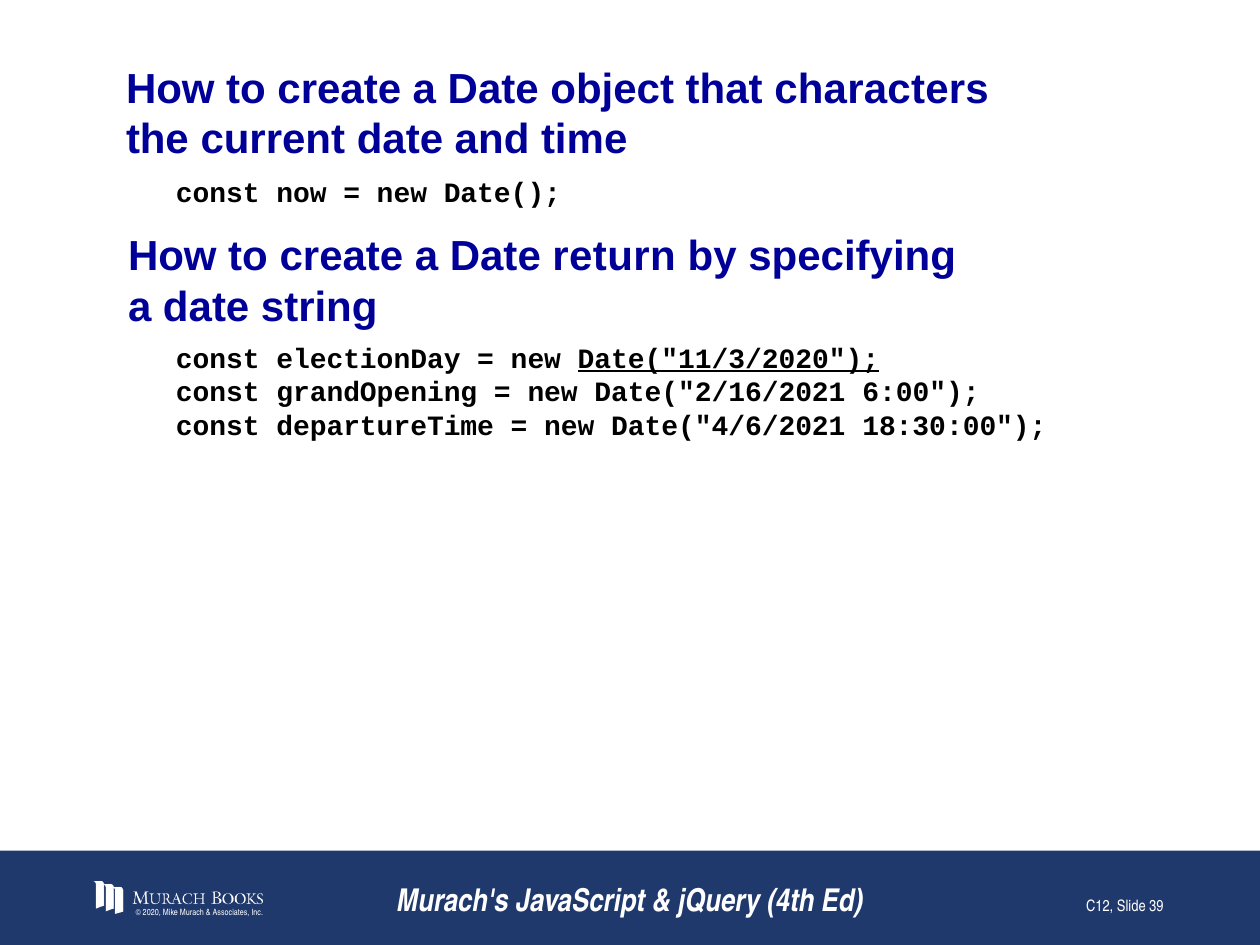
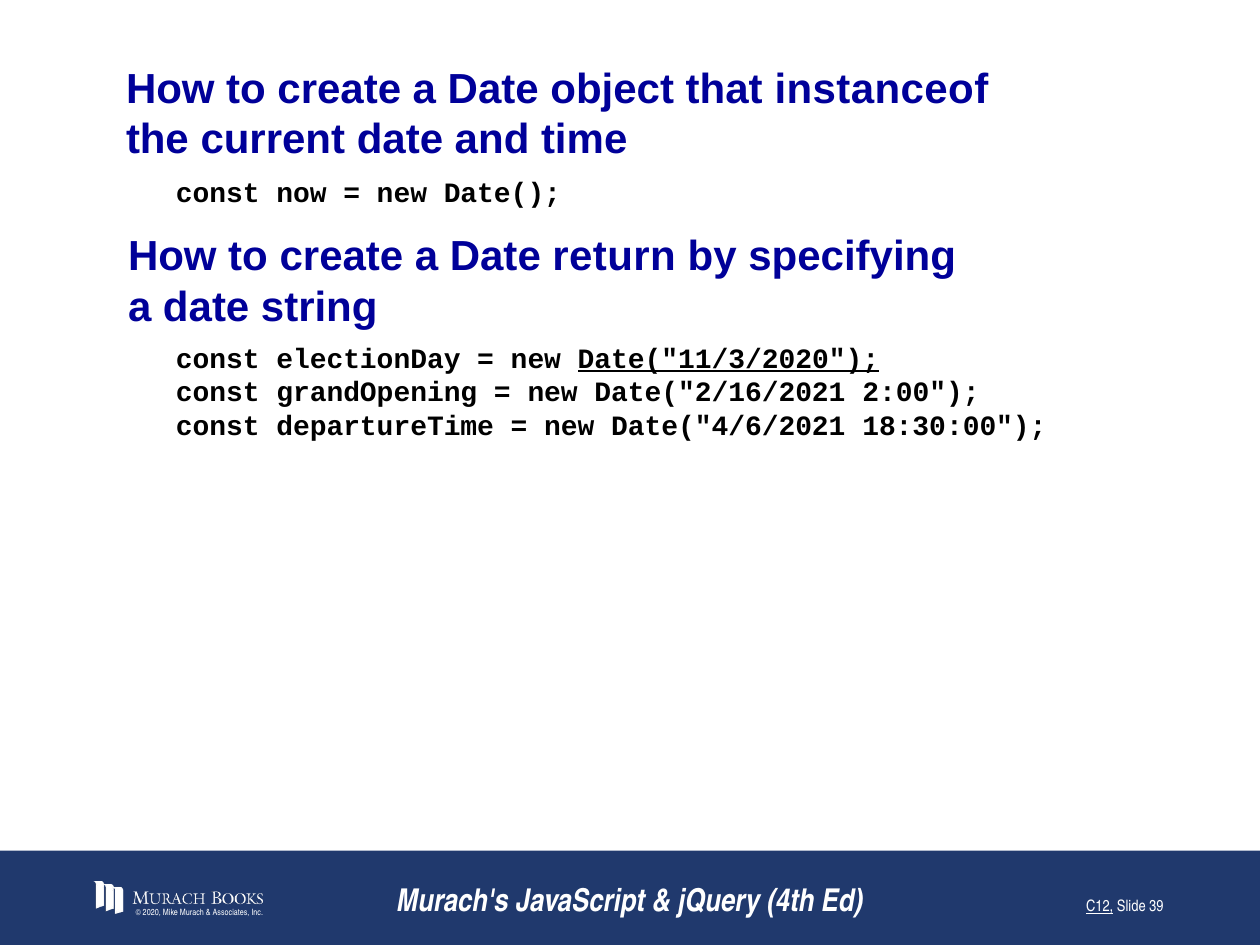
characters: characters -> instanceof
6:00: 6:00 -> 2:00
C12 underline: none -> present
